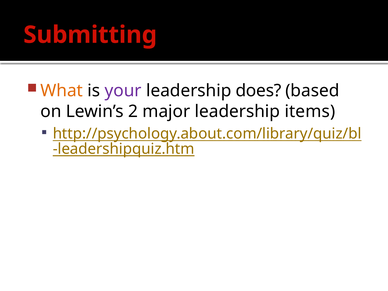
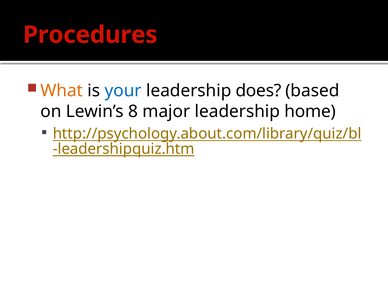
Submitting: Submitting -> Procedures
your colour: purple -> blue
2: 2 -> 8
items: items -> home
